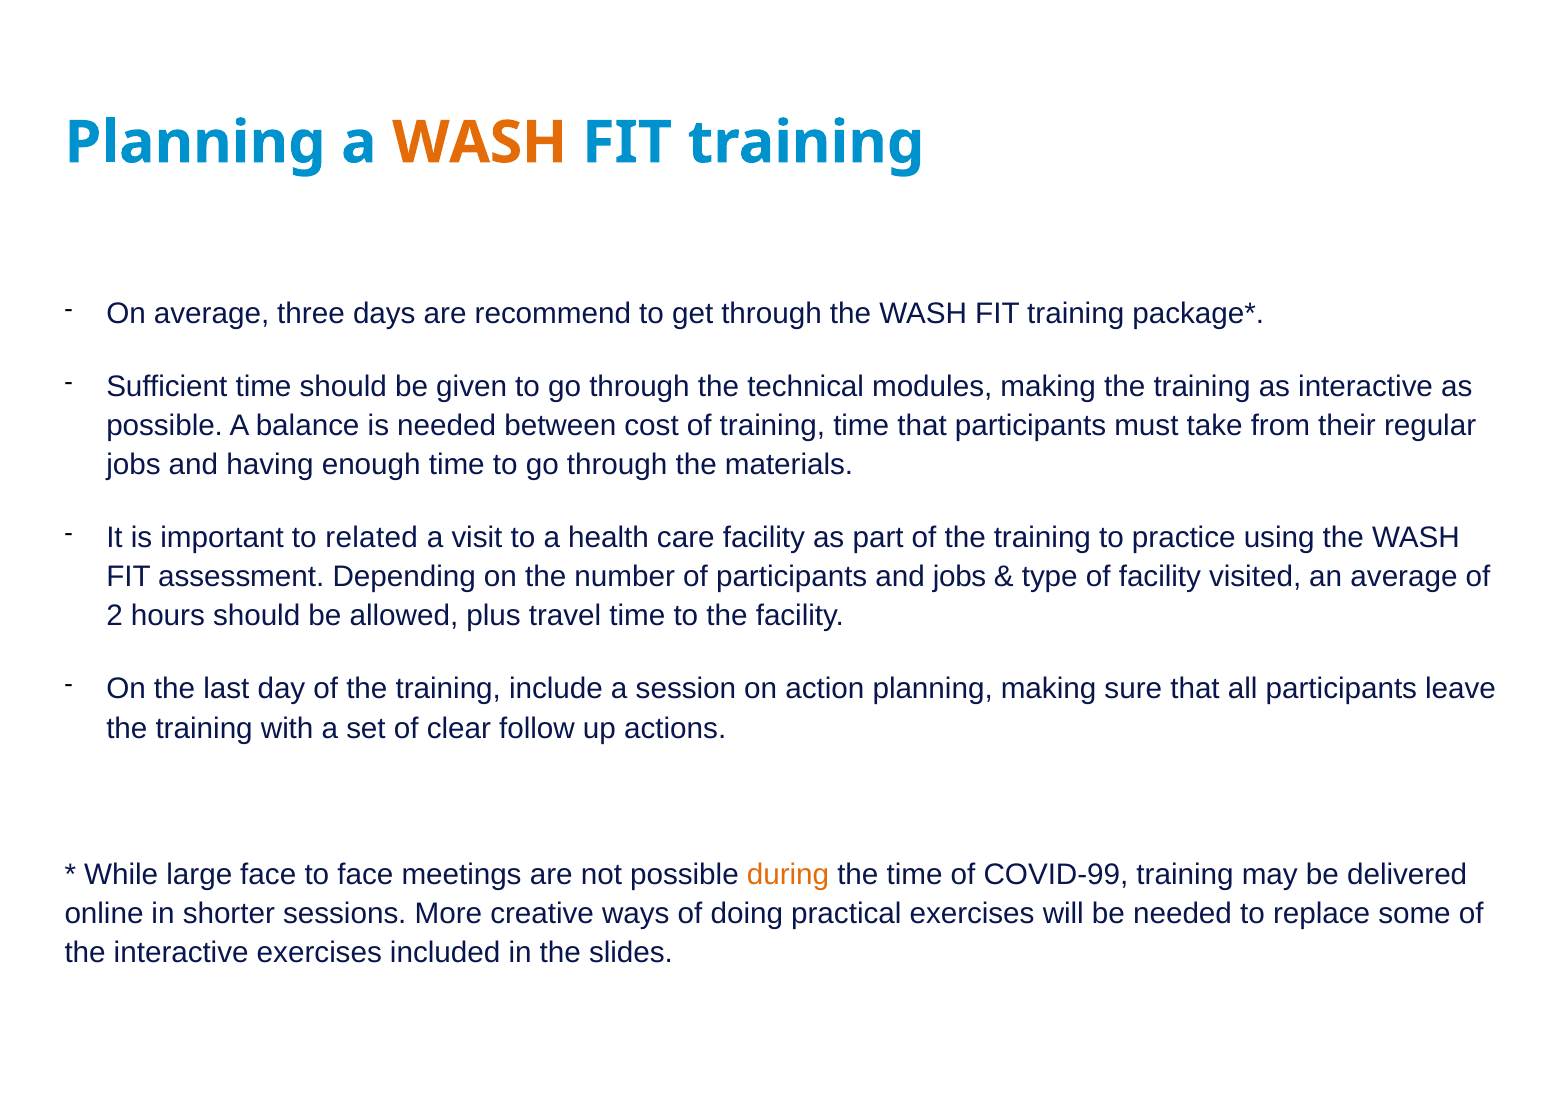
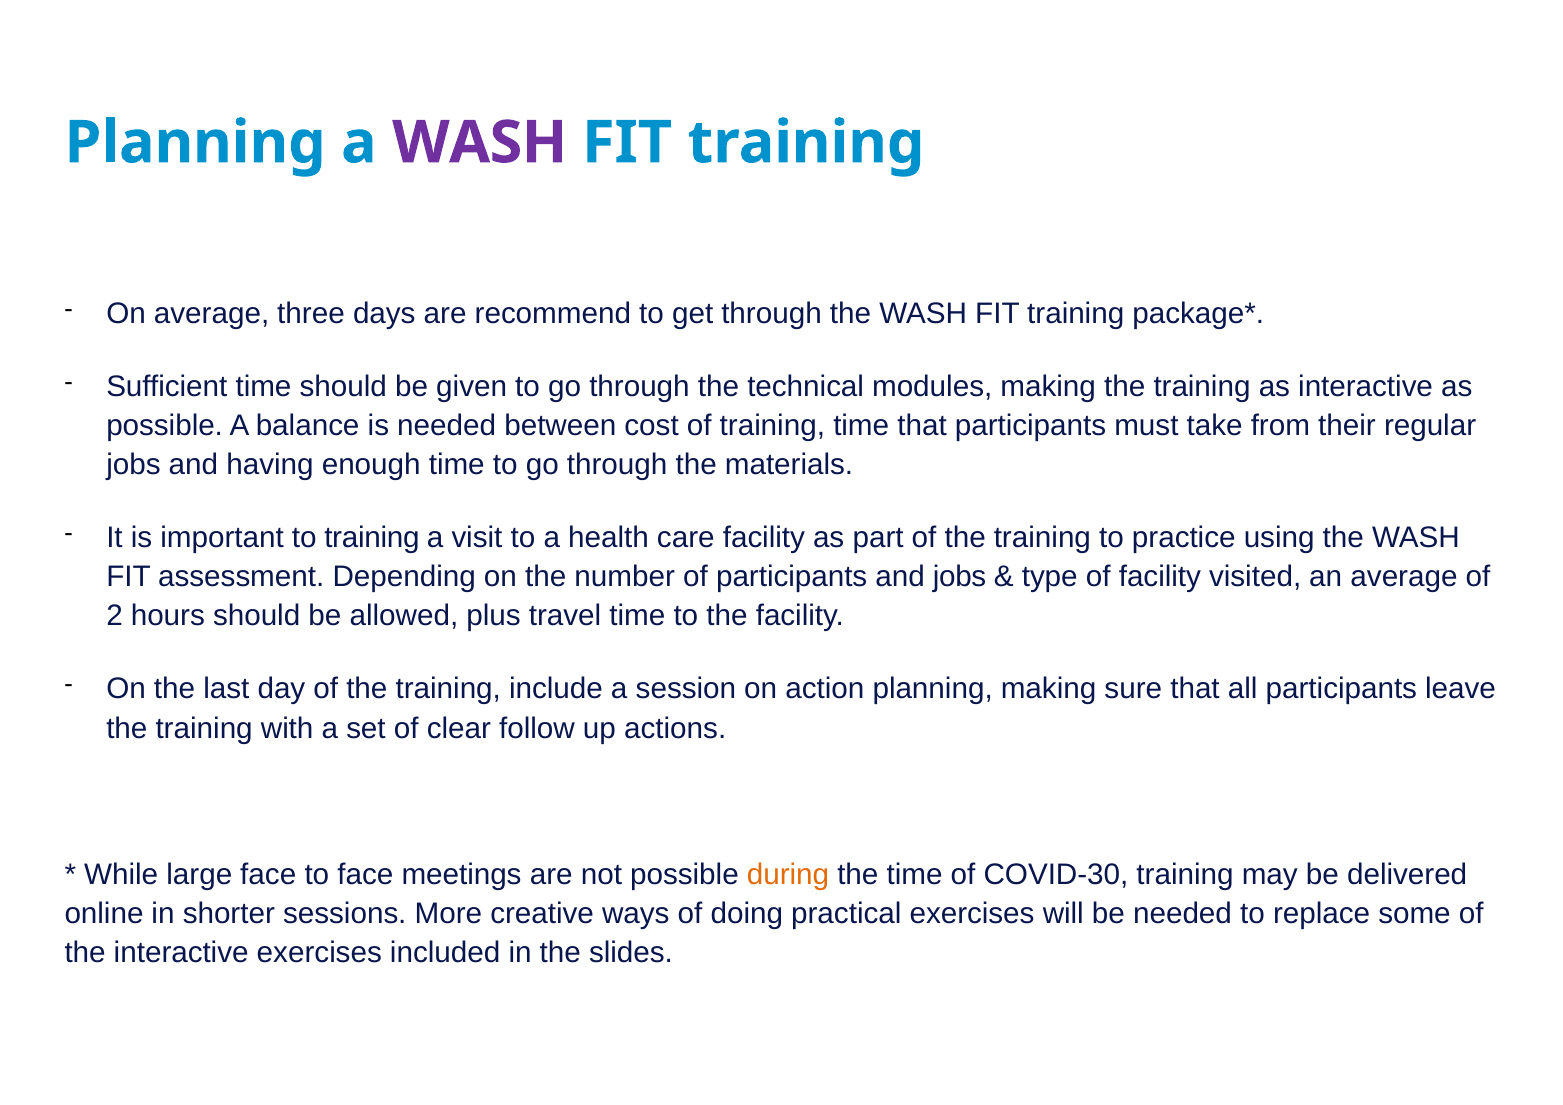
WASH at (480, 143) colour: orange -> purple
to related: related -> training
COVID-99: COVID-99 -> COVID-30
